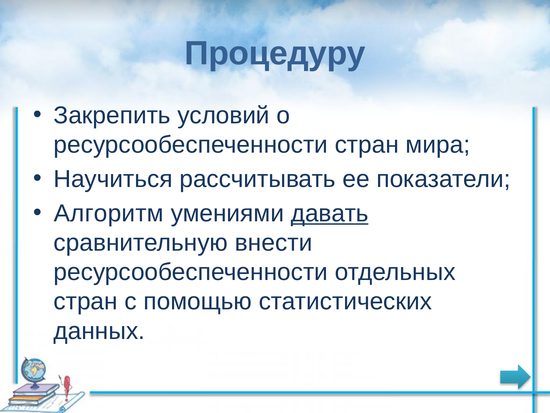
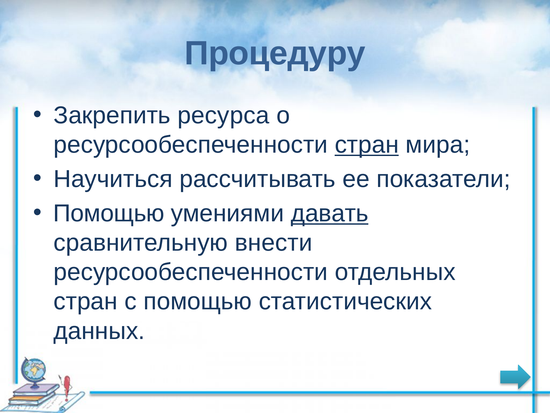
условий: условий -> ресурса
стран at (367, 145) underline: none -> present
Алгоритм at (109, 213): Алгоритм -> Помощью
